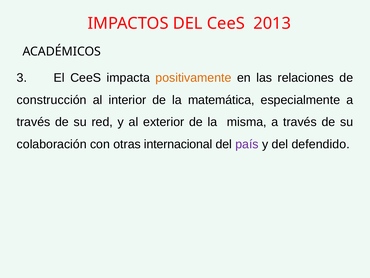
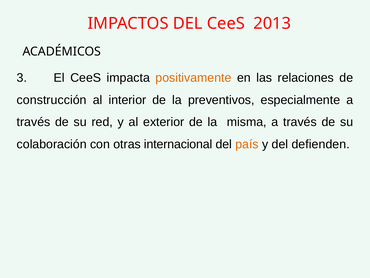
matemática: matemática -> preventivos
país colour: purple -> orange
defendido: defendido -> defienden
